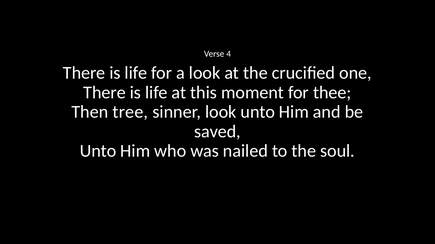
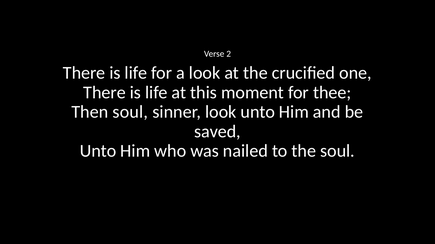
4: 4 -> 2
Then tree: tree -> soul
